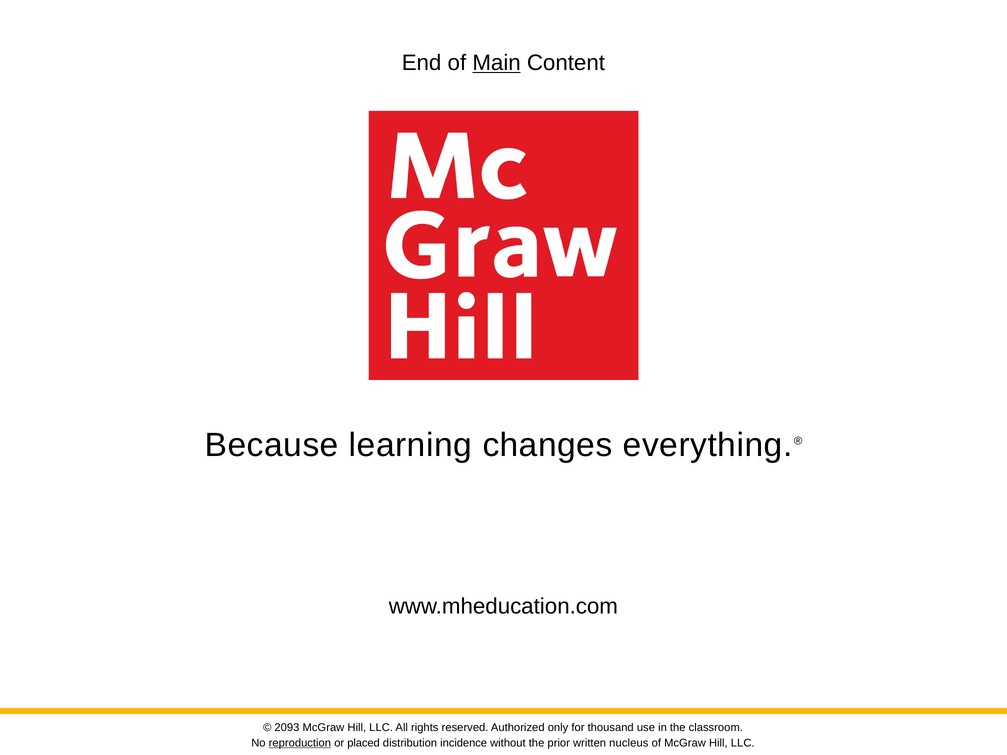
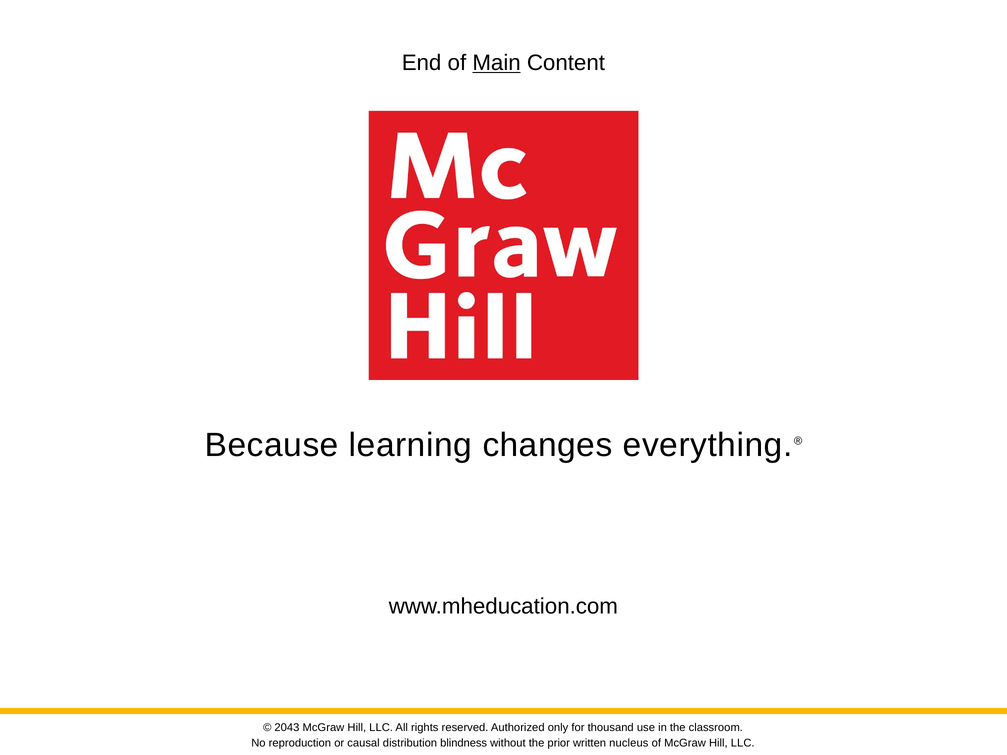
2093: 2093 -> 2043
reproduction underline: present -> none
placed: placed -> causal
incidence: incidence -> blindness
